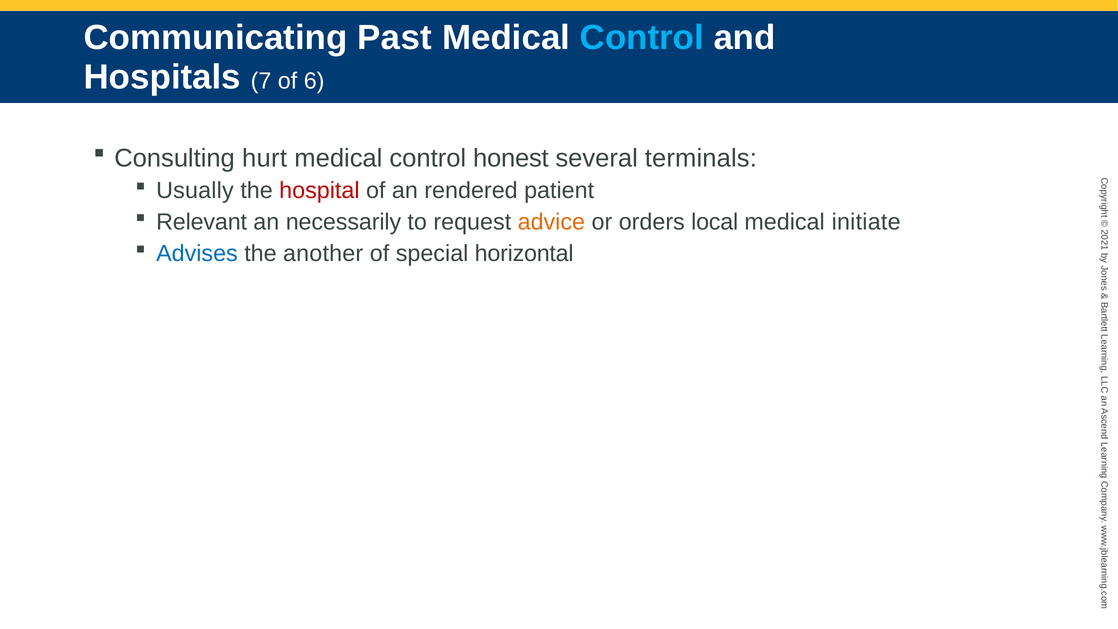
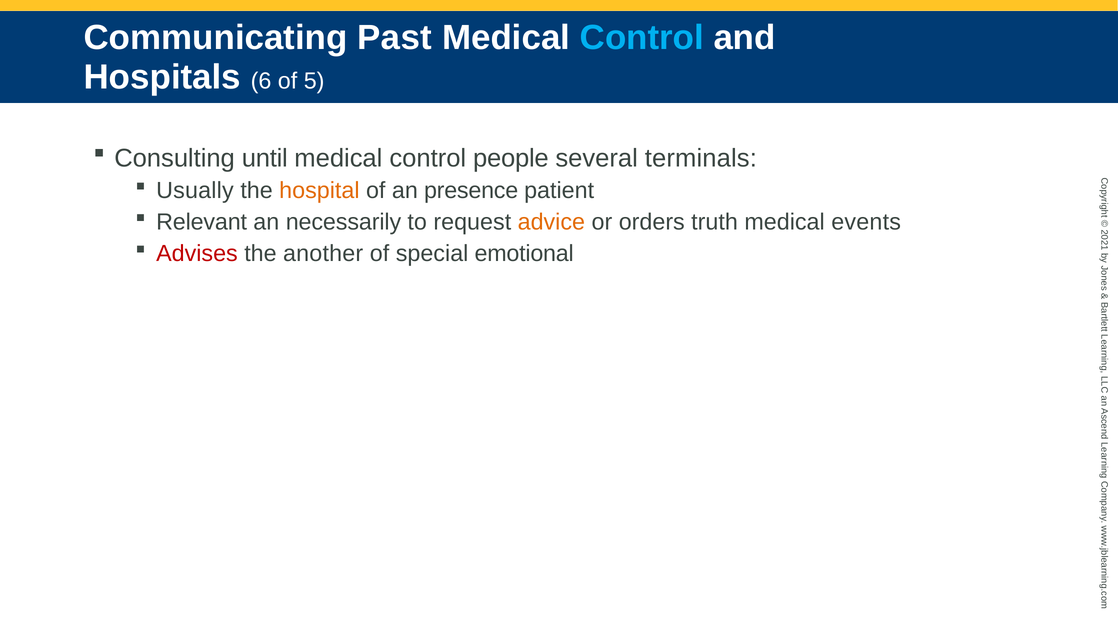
7: 7 -> 6
6: 6 -> 5
hurt: hurt -> until
honest: honest -> people
hospital colour: red -> orange
rendered: rendered -> presence
local: local -> truth
initiate: initiate -> events
Advises colour: blue -> red
horizontal: horizontal -> emotional
